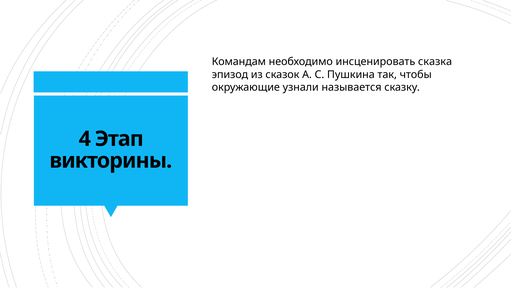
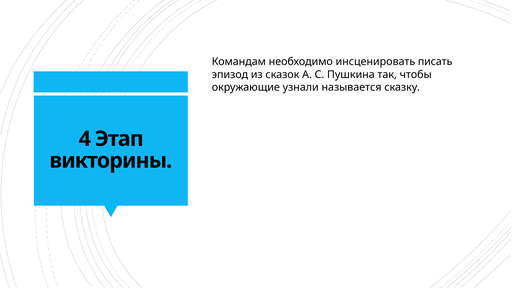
сказка: сказка -> писать
